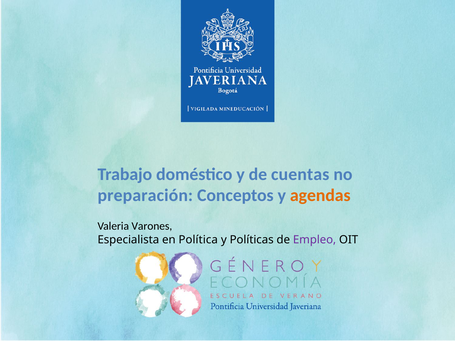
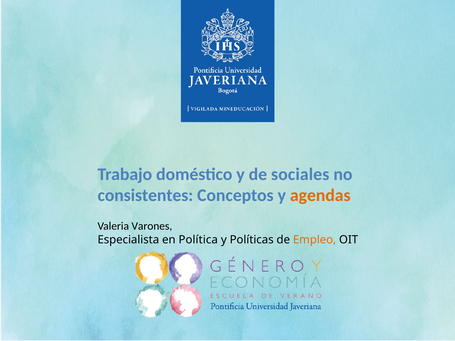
cuentas: cuentas -> sociales
preparación: preparación -> consistentes
Empleo colour: purple -> orange
